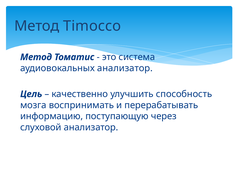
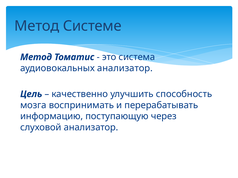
Timocco: Timocco -> Системе
